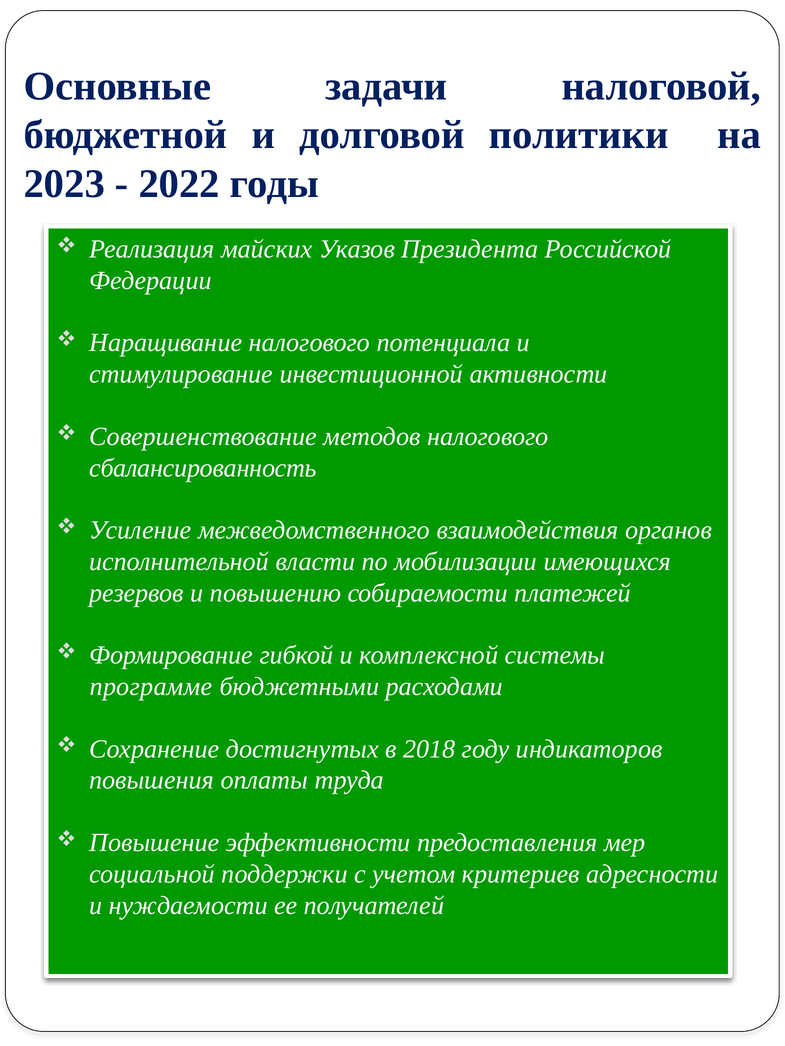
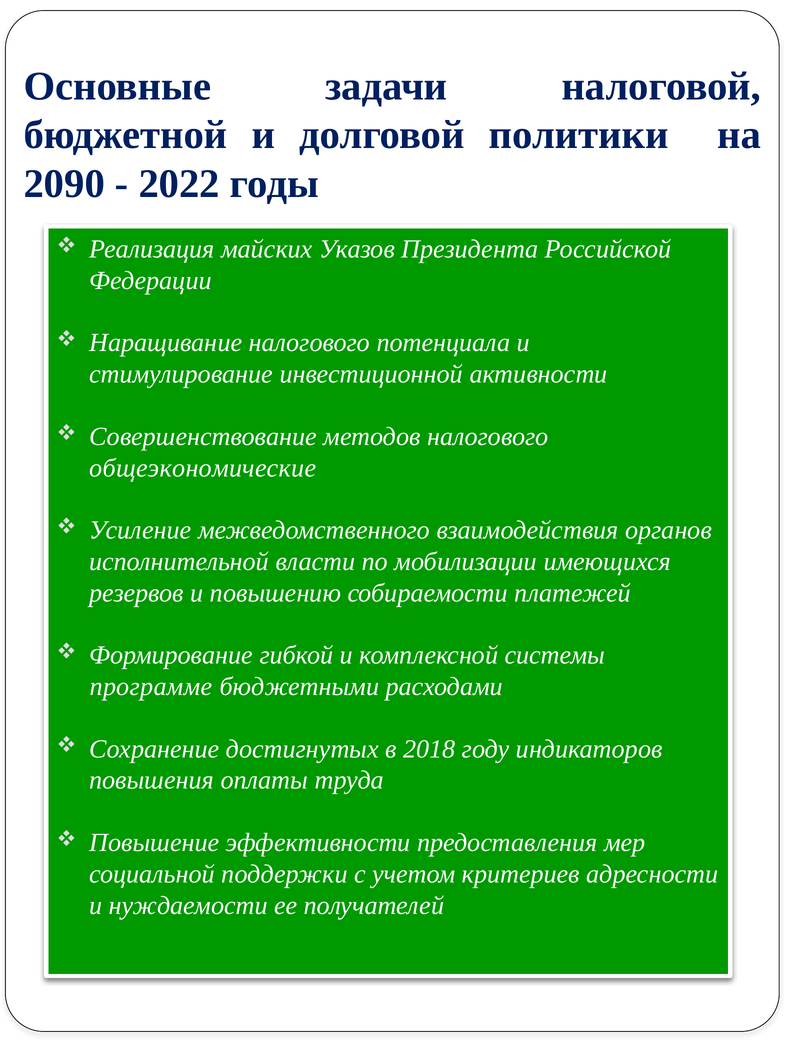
2023: 2023 -> 2090
сбалансированность: сбалансированность -> общеэкономические
